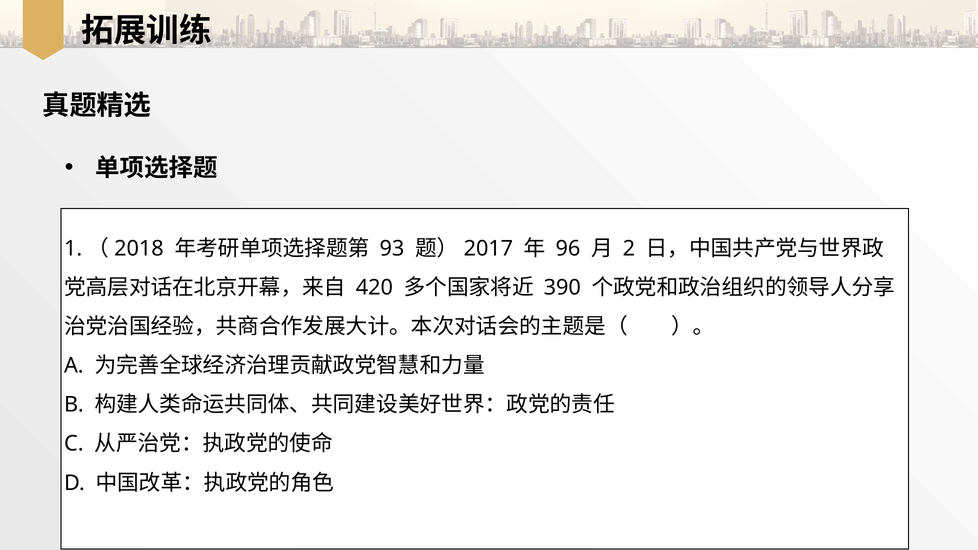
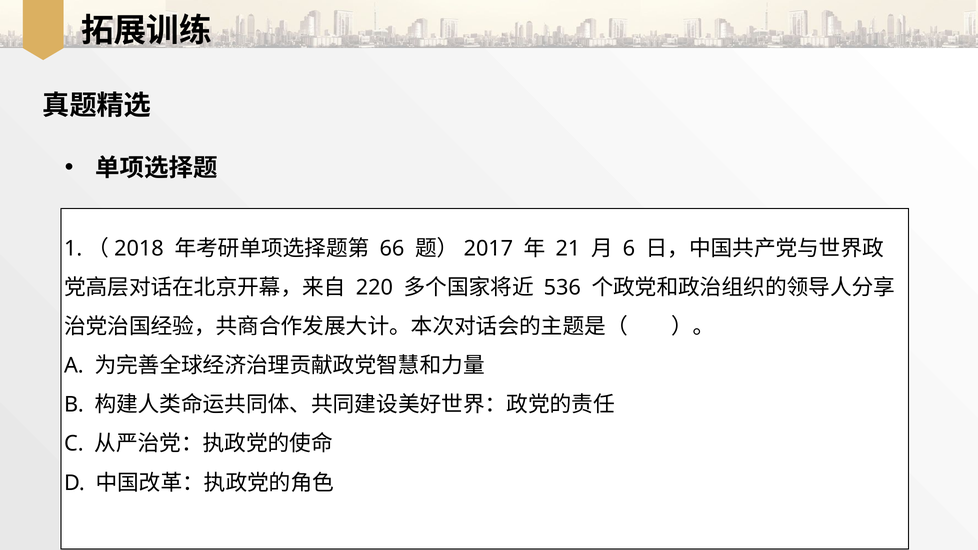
93: 93 -> 66
96: 96 -> 21
2: 2 -> 6
420: 420 -> 220
390: 390 -> 536
